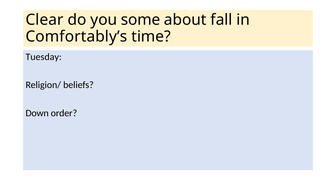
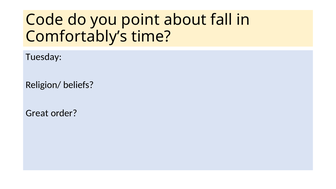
Clear: Clear -> Code
some: some -> point
Down: Down -> Great
